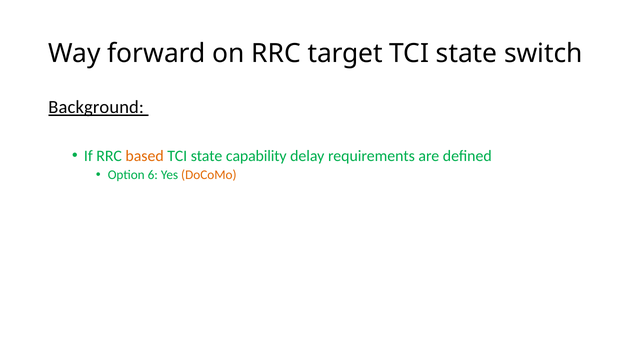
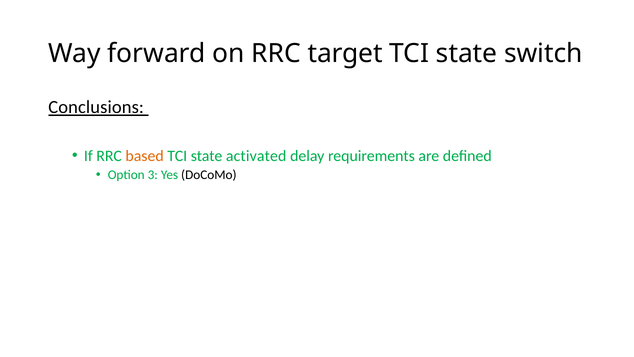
Background: Background -> Conclusions
capability: capability -> activated
6: 6 -> 3
DoCoMo colour: orange -> black
